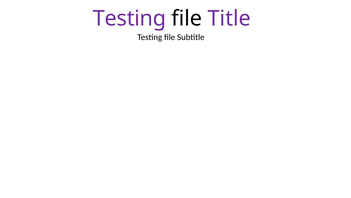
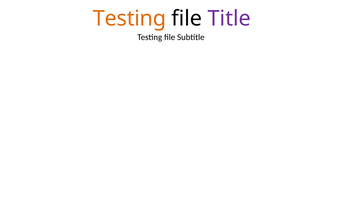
Testing at (129, 18) colour: purple -> orange
